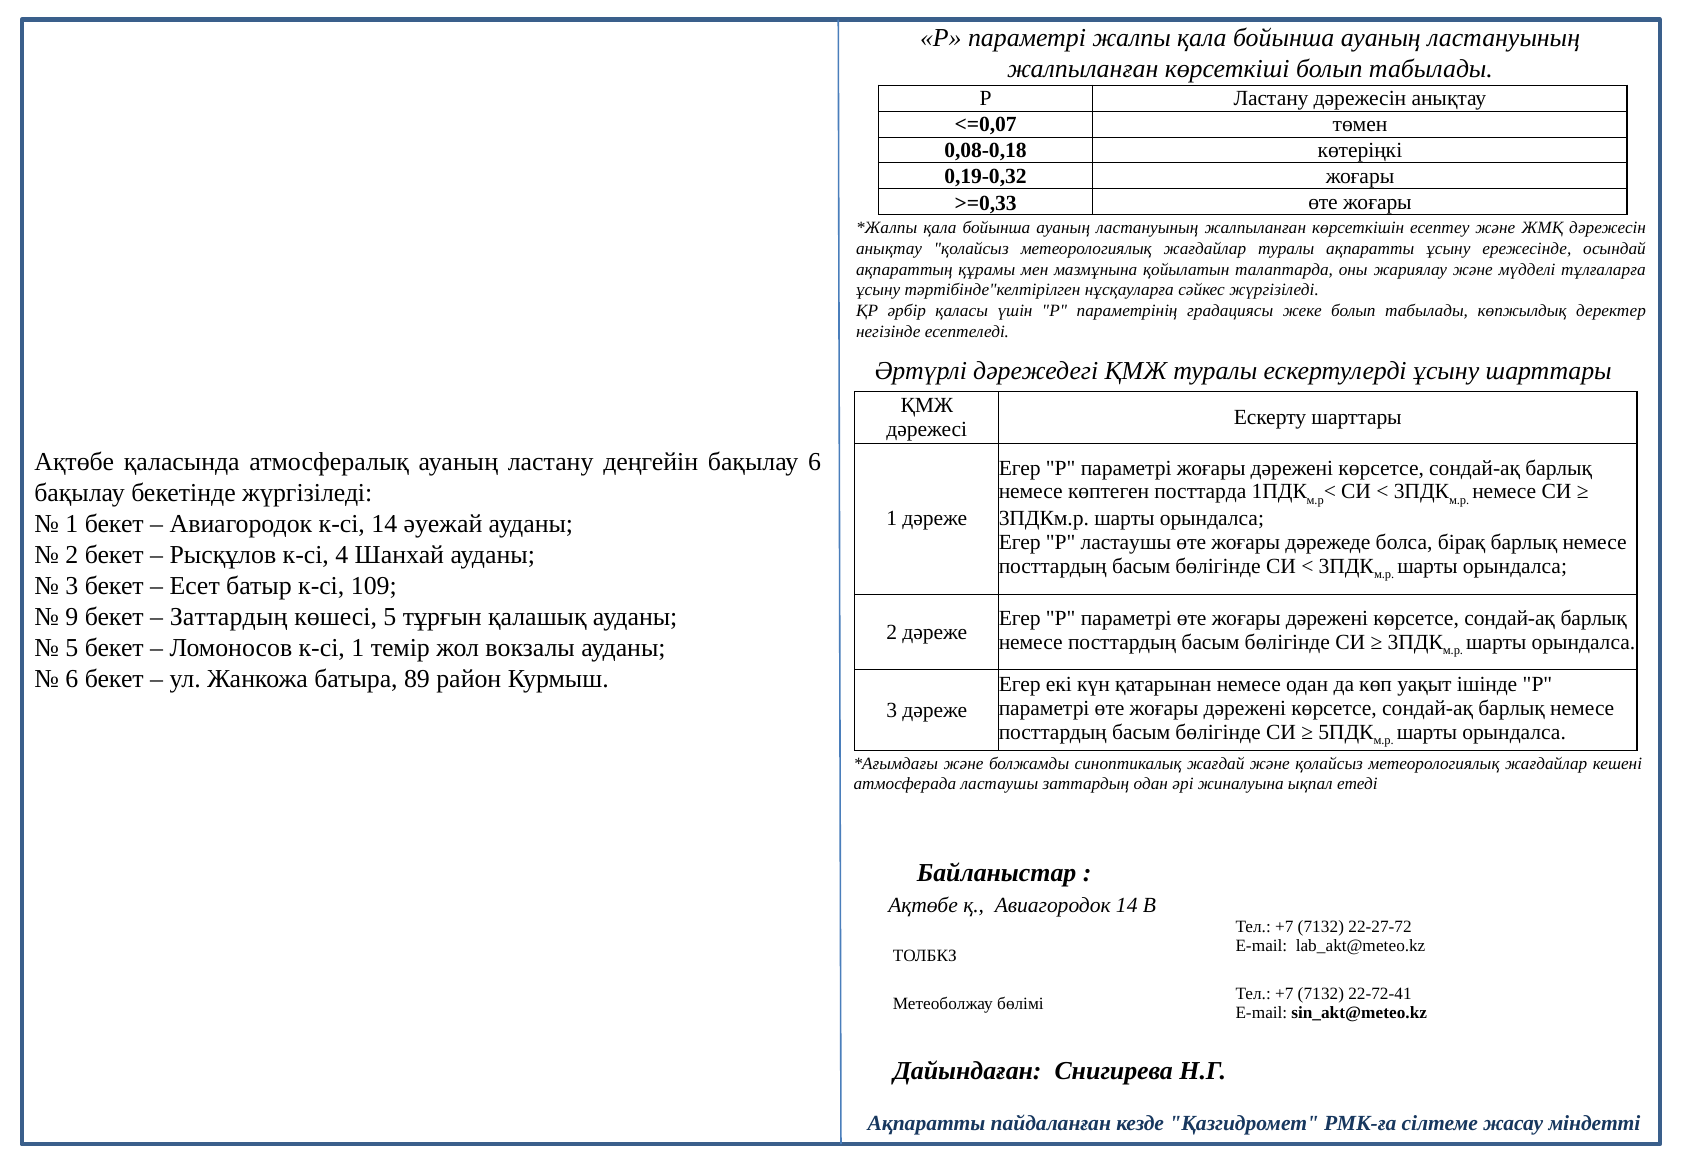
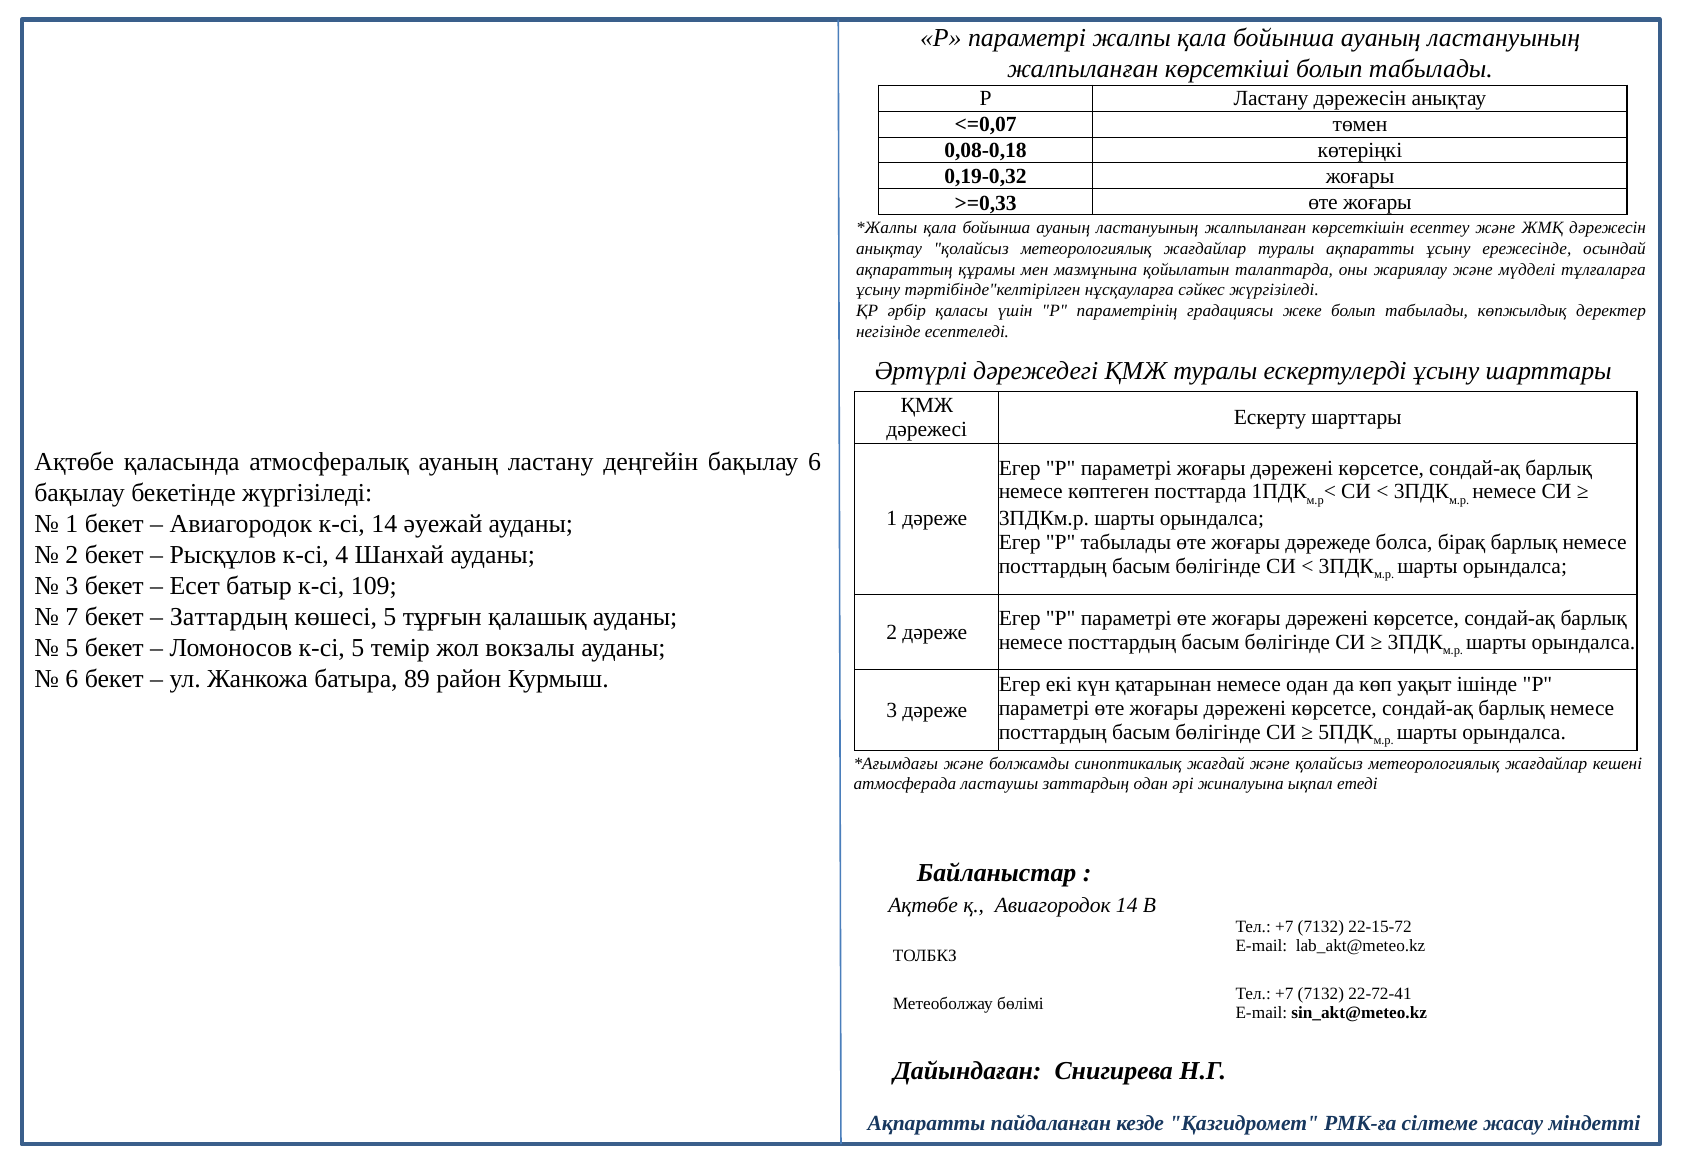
P ластаушы: ластаушы -> табылады
9: 9 -> 7
к-сі 1: 1 -> 5
22-27-72: 22-27-72 -> 22-15-72
